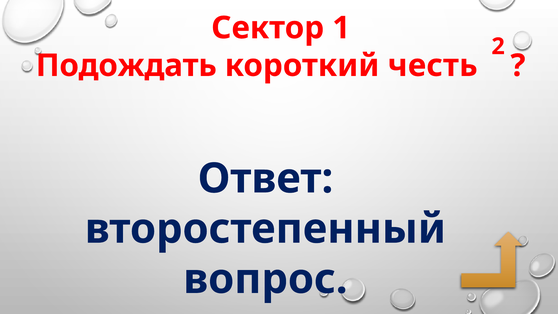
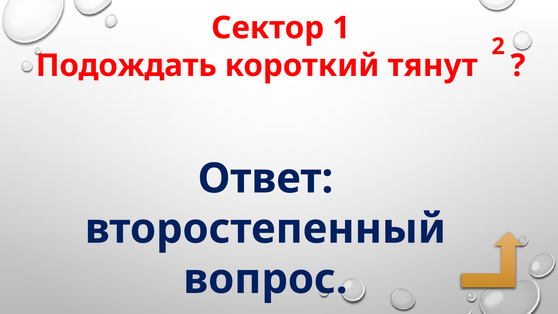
честь: честь -> тянут
